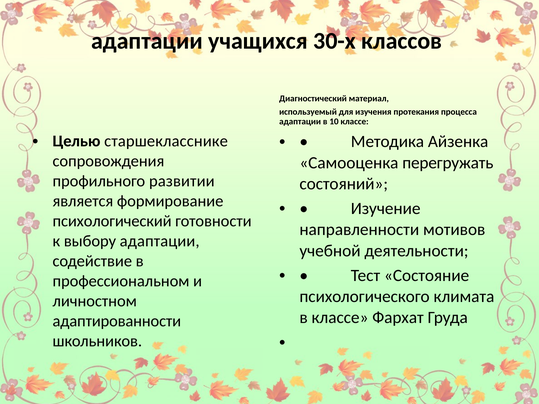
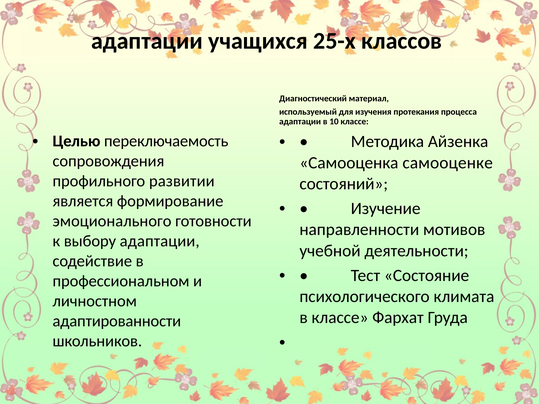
30-х: 30-х -> 25-х
старшекласснике: старшекласснике -> переключаемость
перегружать: перегружать -> самооценке
психологический: психологический -> эмоционального
